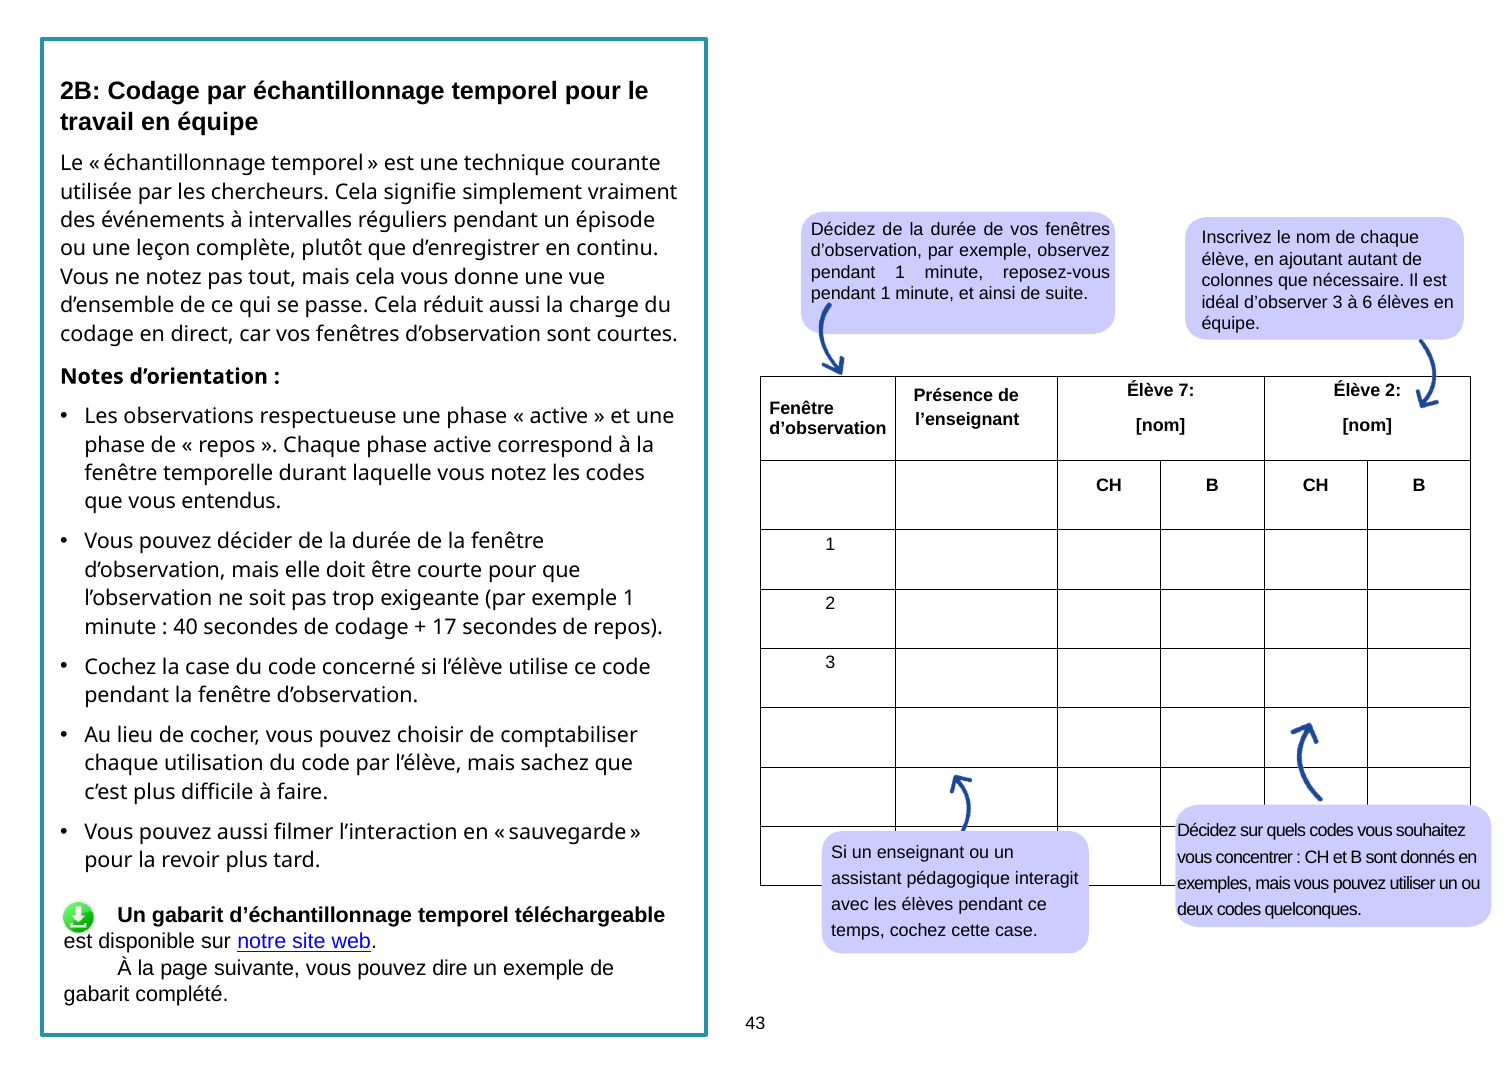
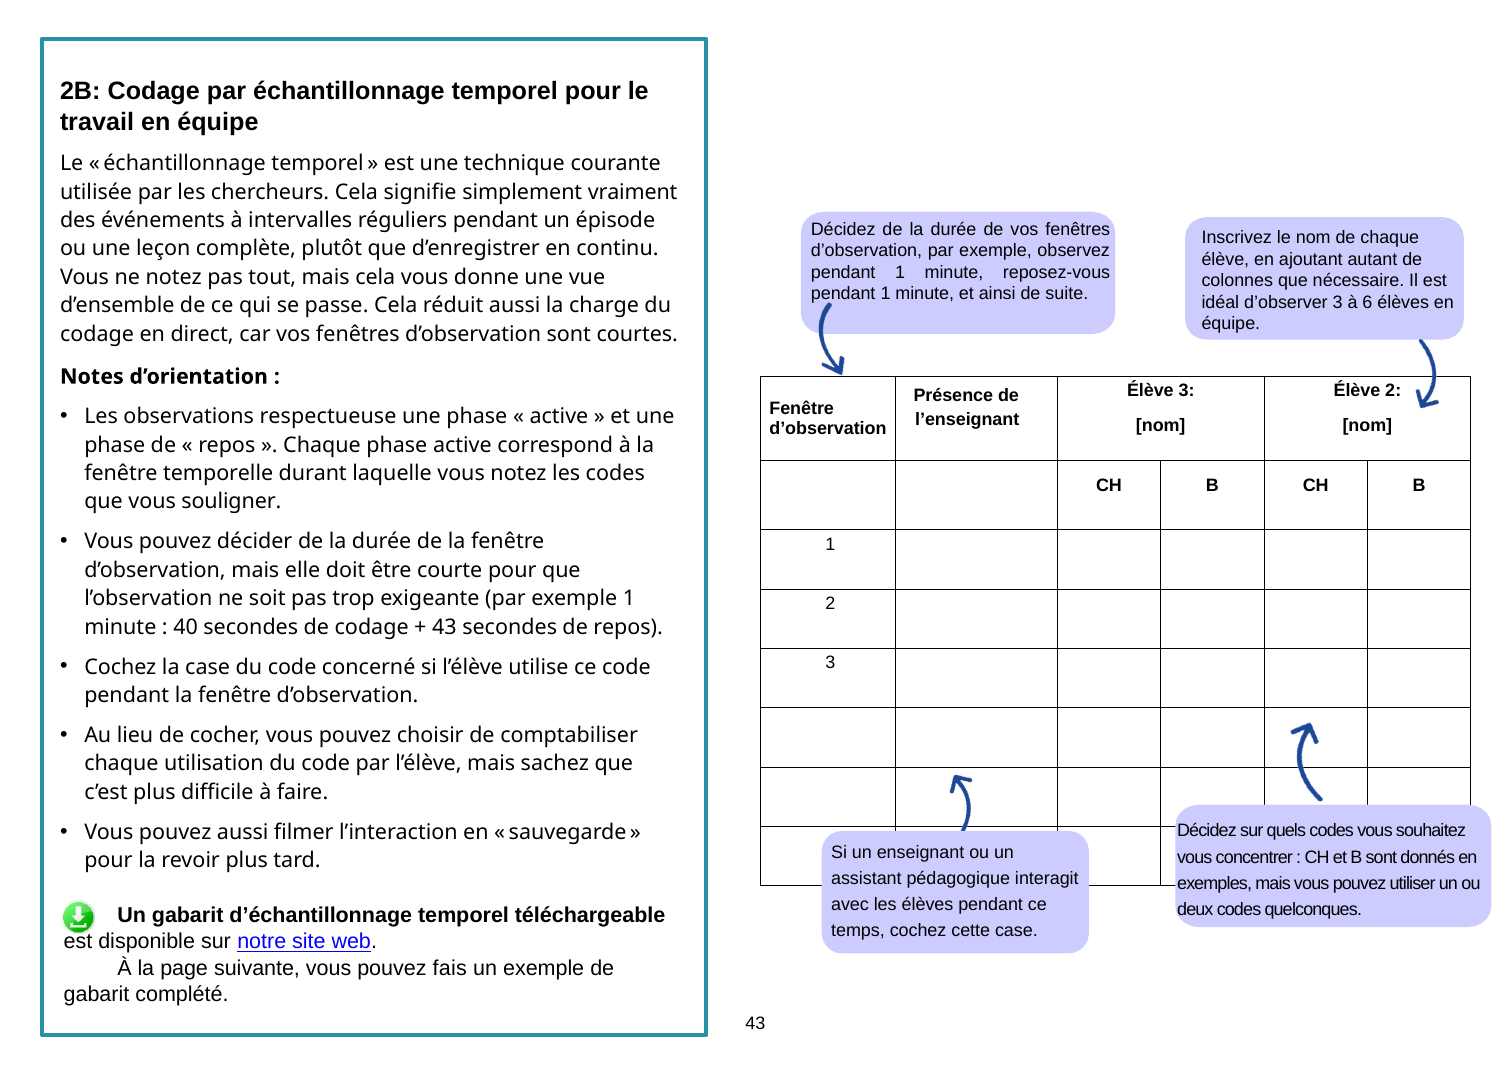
Élève 7: 7 -> 3
entendus: entendus -> souligner
17 at (445, 627): 17 -> 43
dire: dire -> fais
